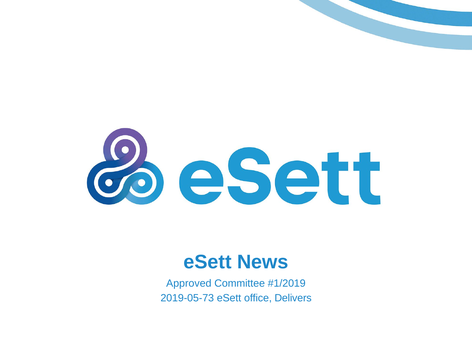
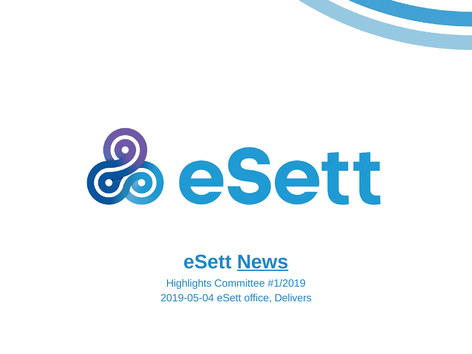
News underline: none -> present
Approved: Approved -> Highlights
2019-05-73: 2019-05-73 -> 2019-05-04
